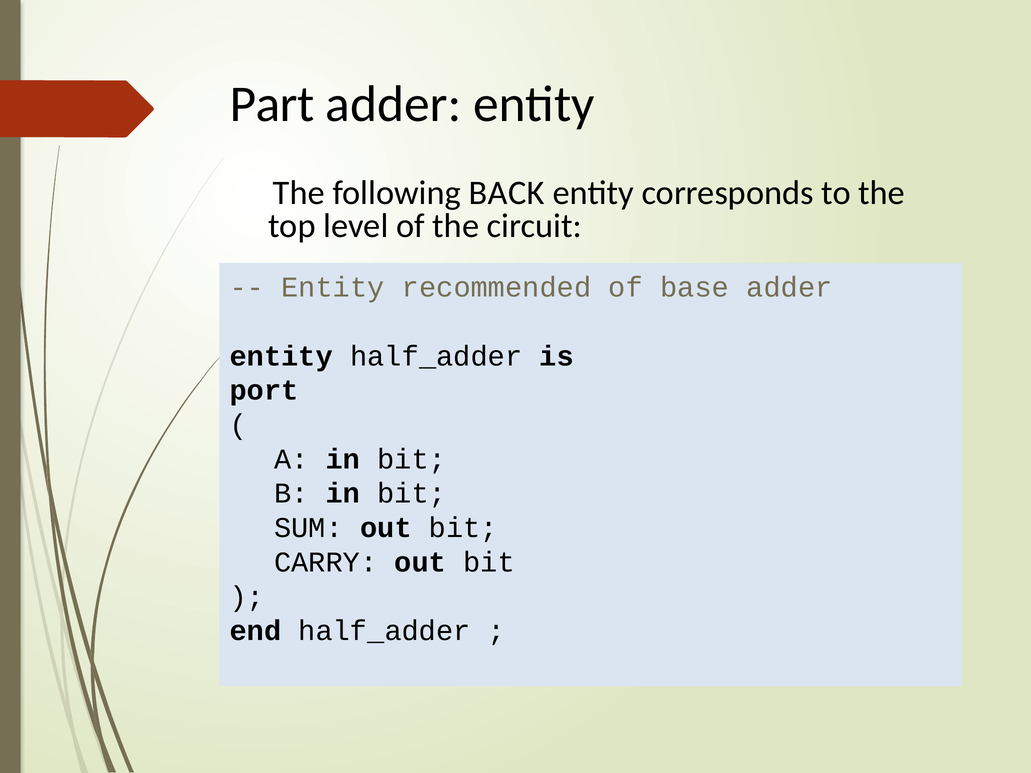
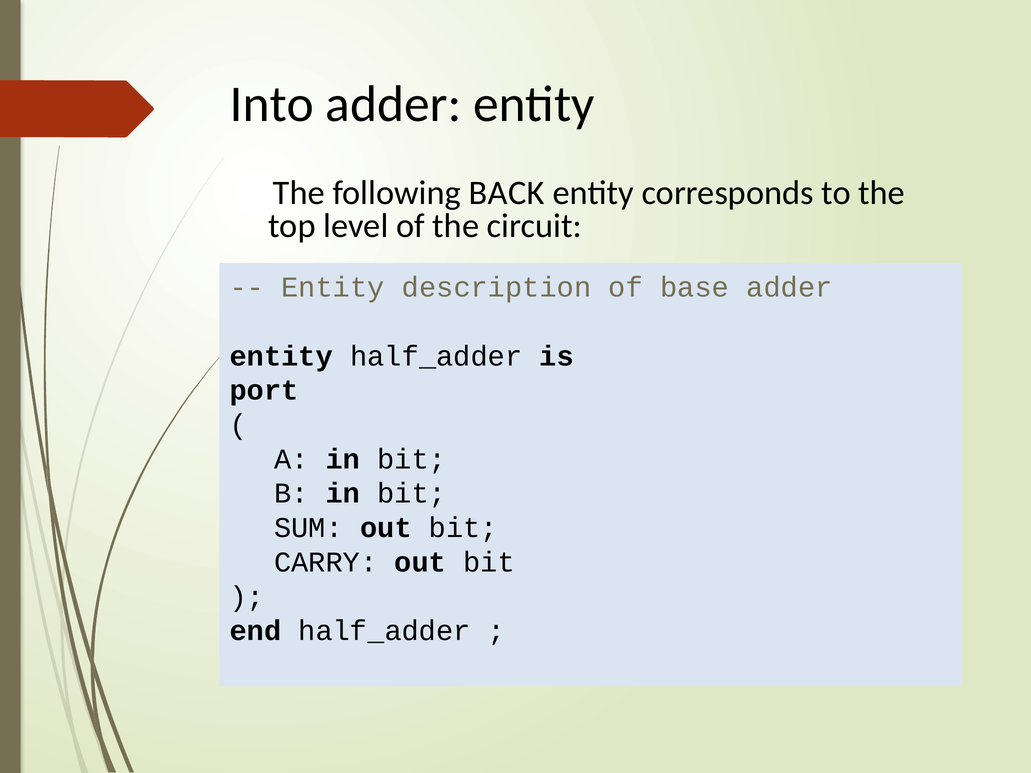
Part: Part -> Into
recommended: recommended -> description
